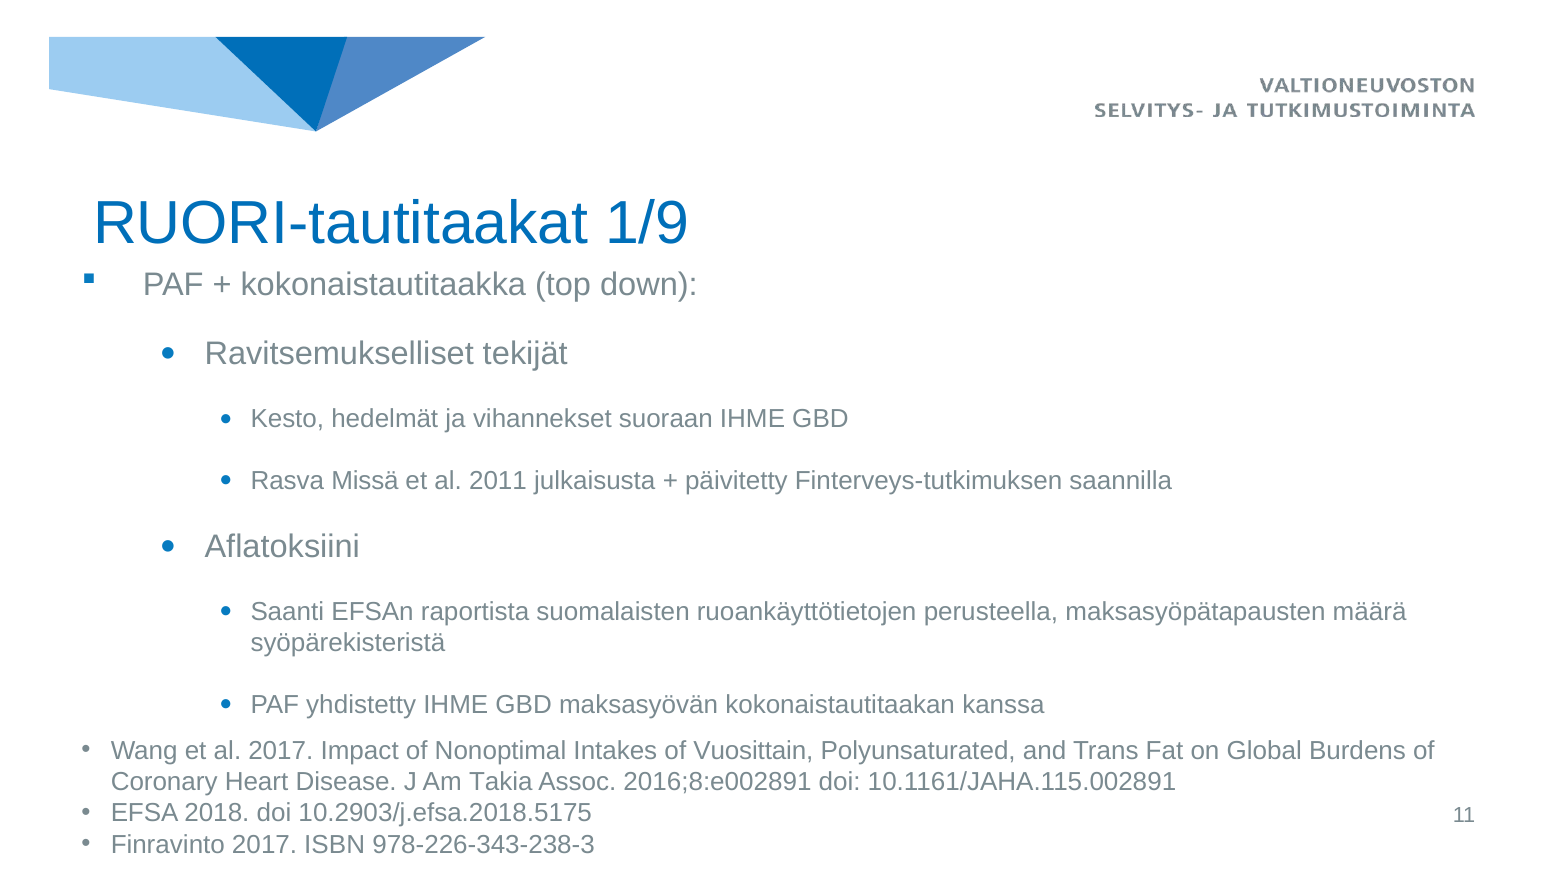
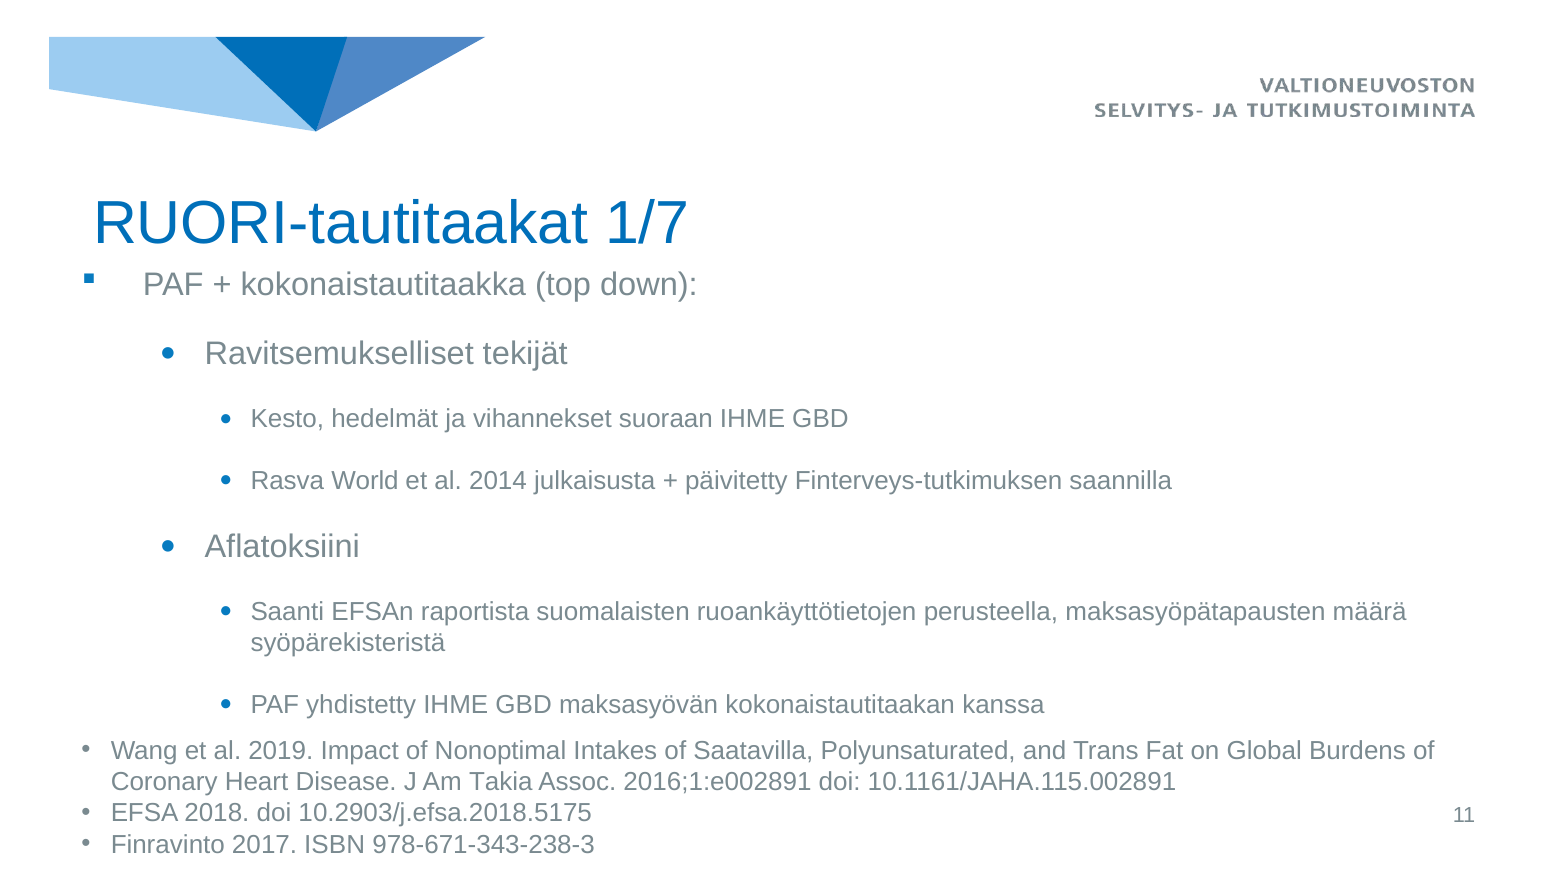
1/9: 1/9 -> 1/7
Missä: Missä -> World
2011: 2011 -> 2014
al 2017: 2017 -> 2019
Vuosittain: Vuosittain -> Saatavilla
2016;8:e002891: 2016;8:e002891 -> 2016;1:e002891
978-226-343-238-3: 978-226-343-238-3 -> 978-671-343-238-3
